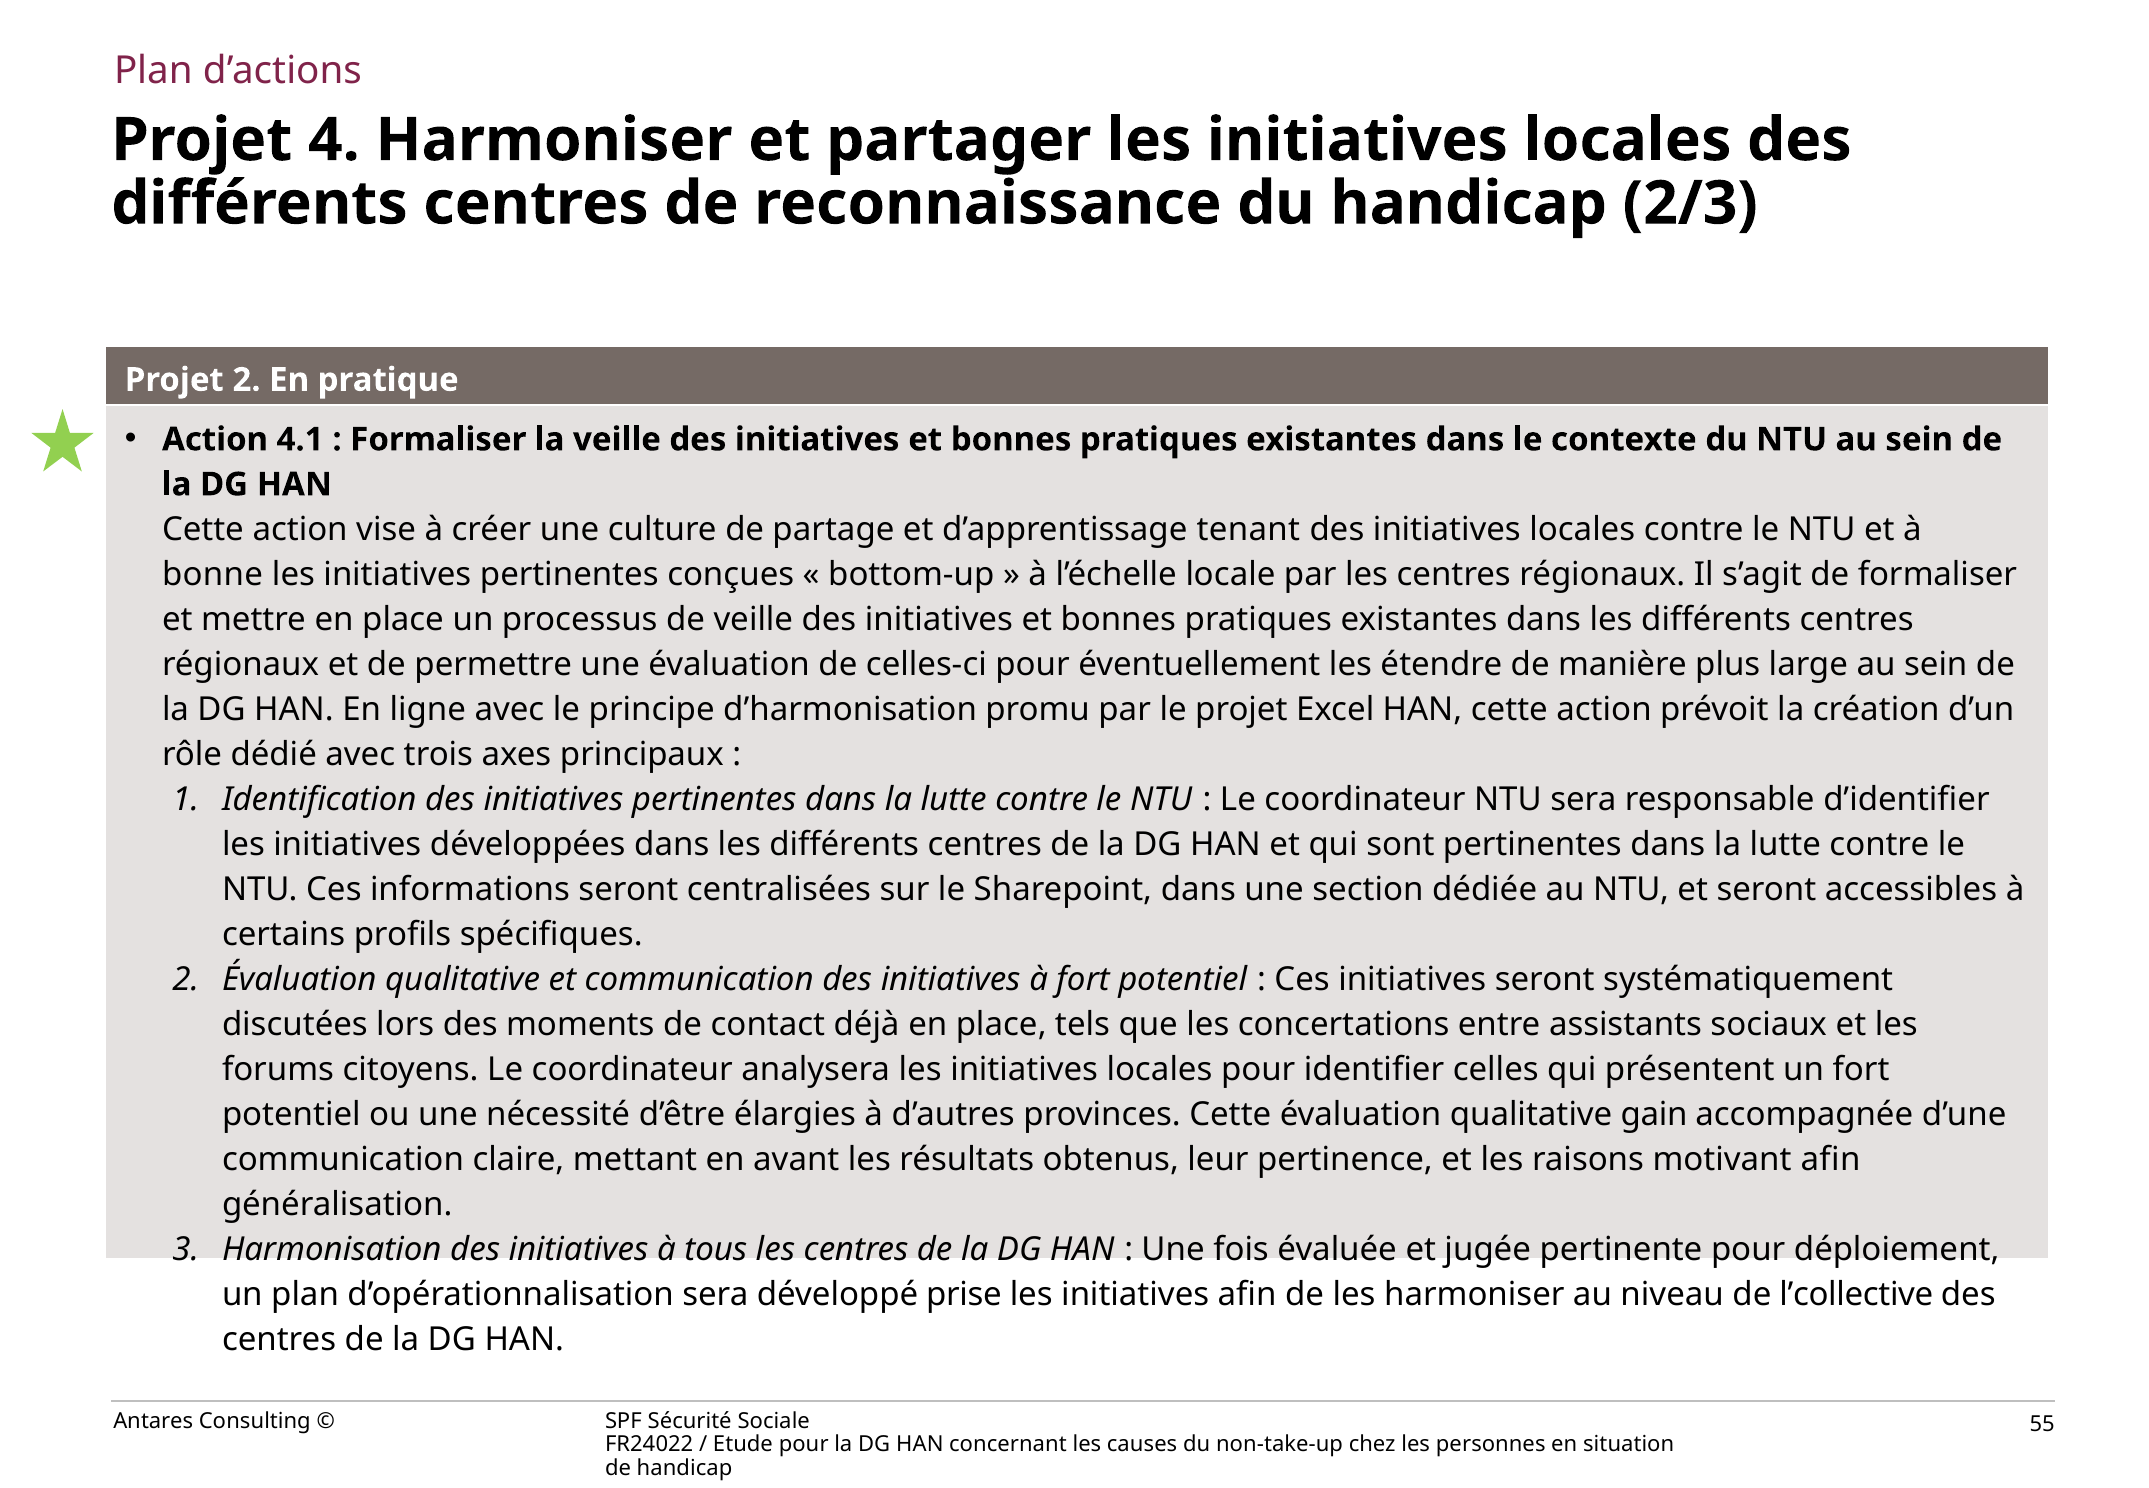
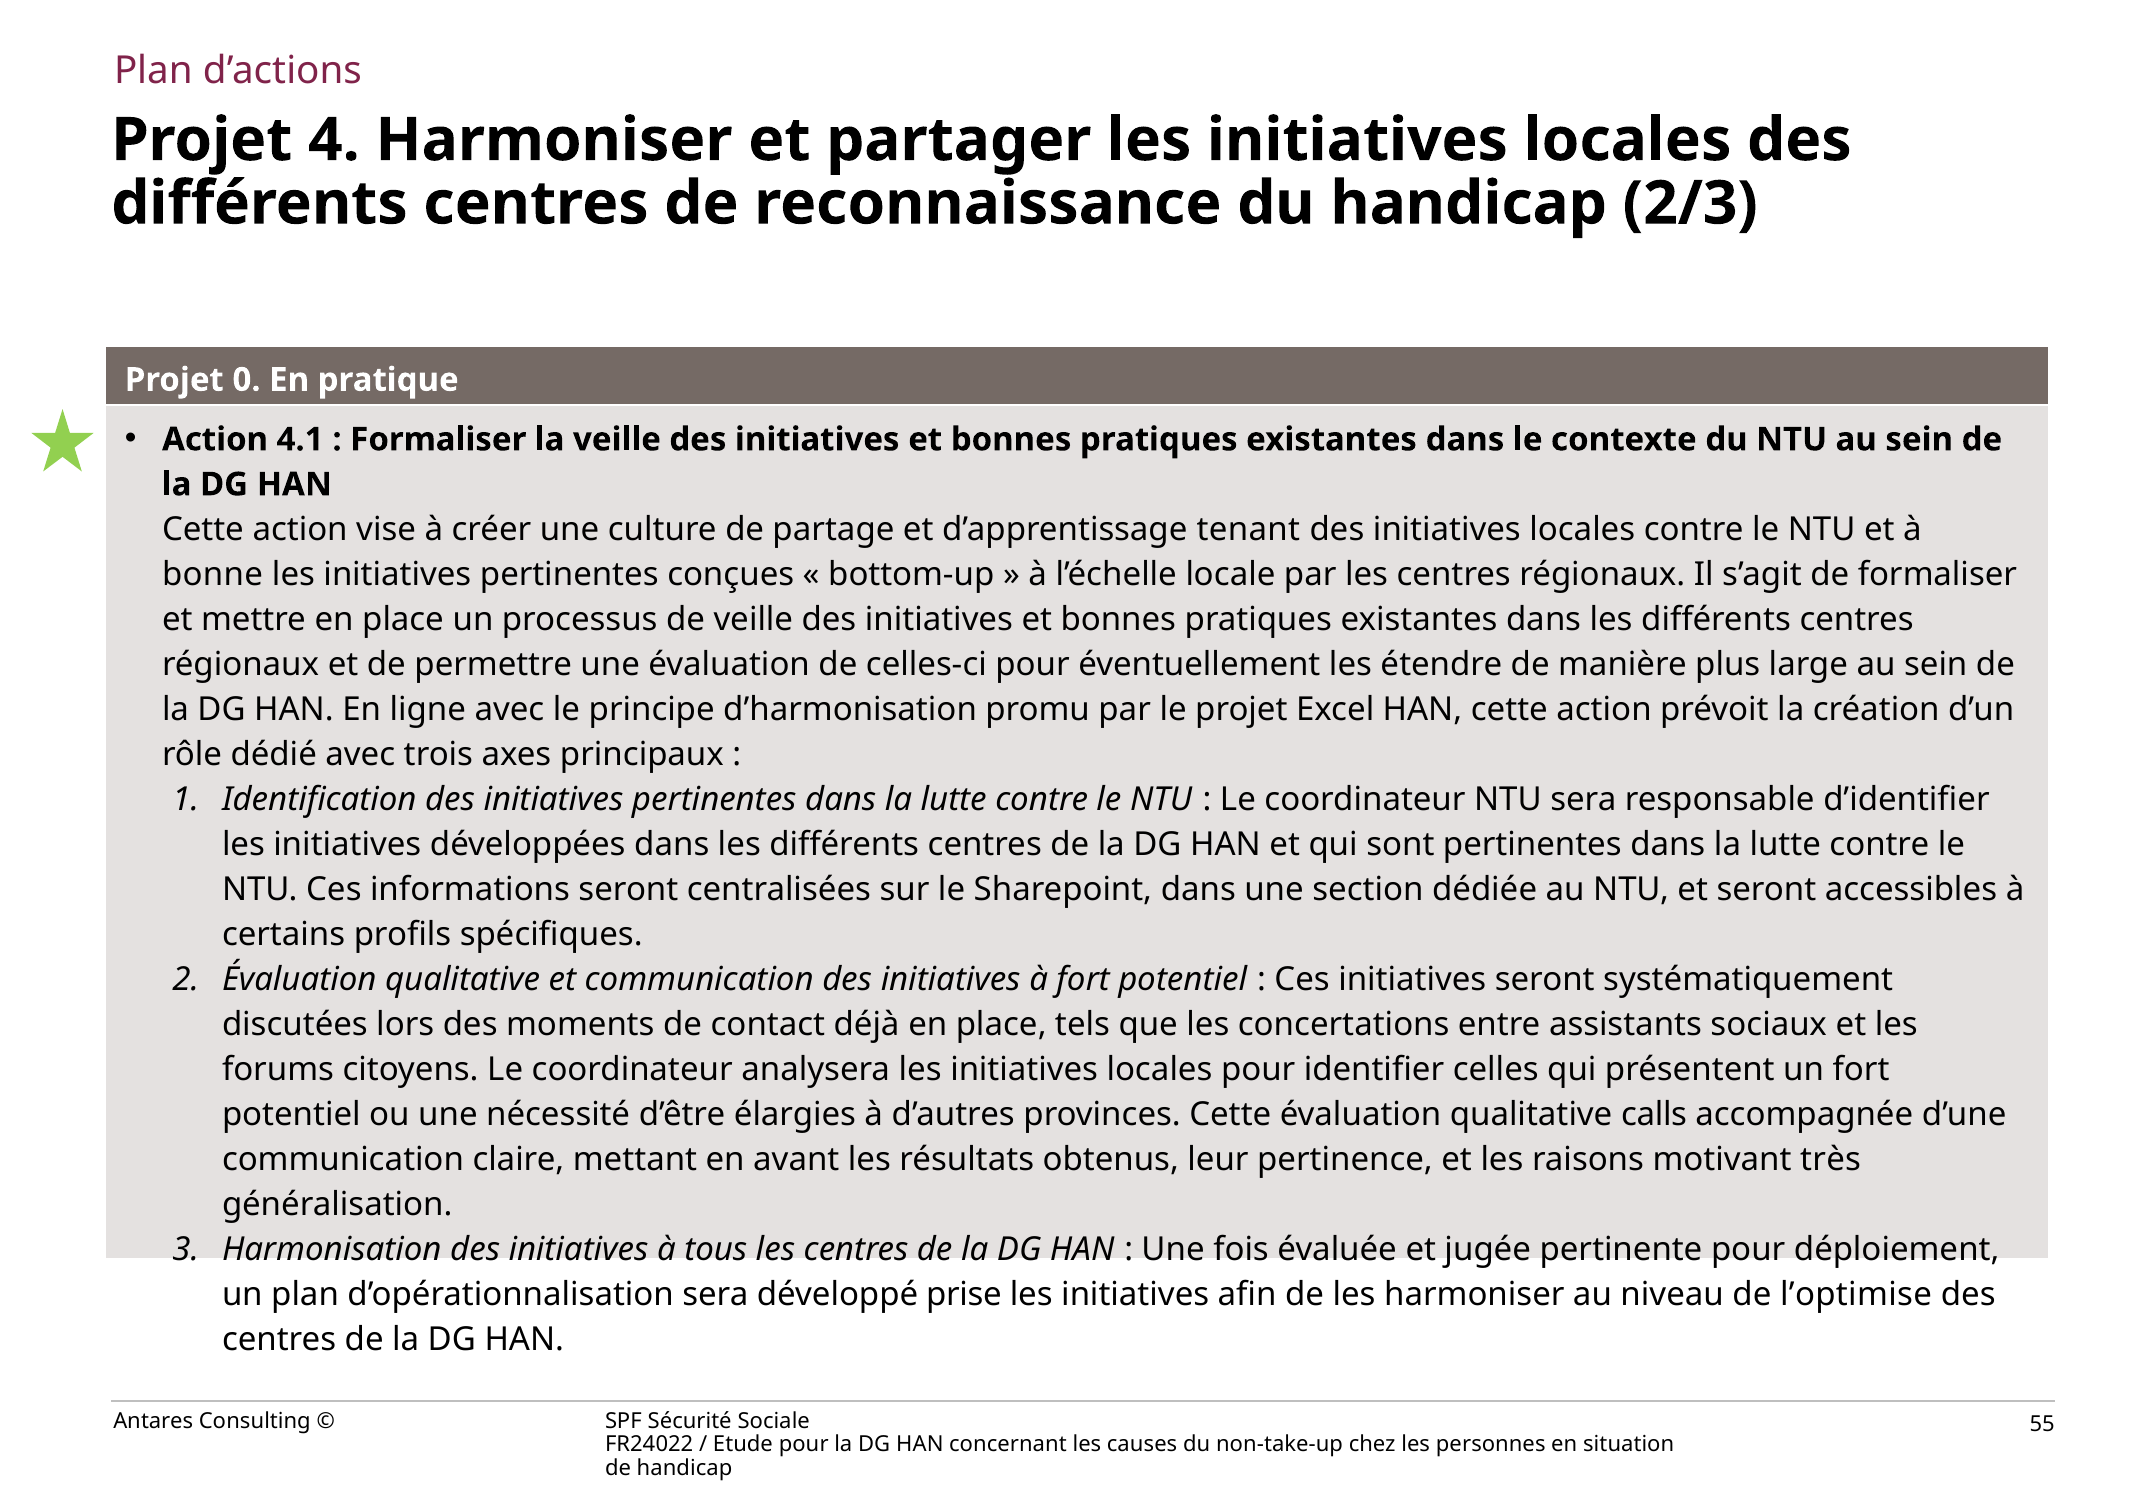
Projet 2: 2 -> 0
gain: gain -> calls
motivant afin: afin -> très
l’collective: l’collective -> l’optimise
